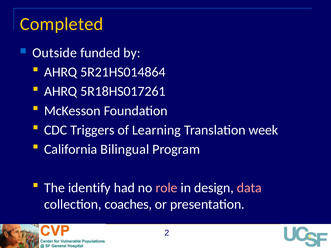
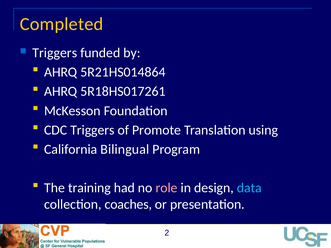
Outside at (55, 53): Outside -> Triggers
Learning: Learning -> Promote
week: week -> using
identify: identify -> training
data colour: pink -> light blue
